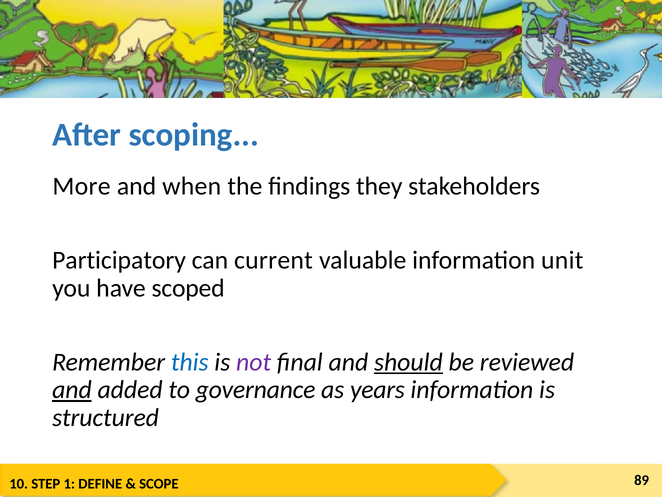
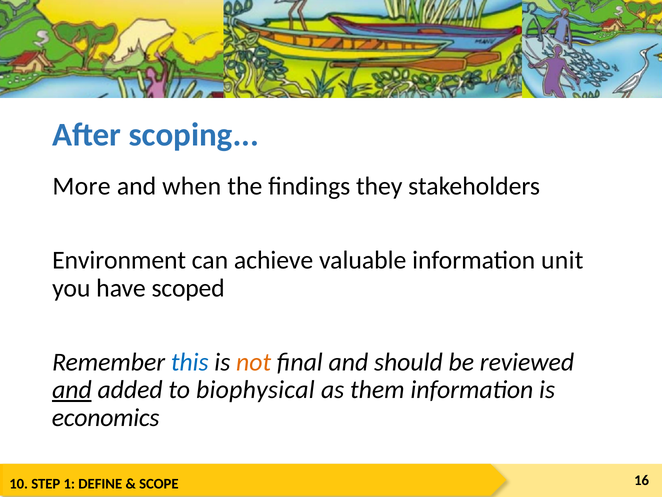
Participatory: Participatory -> Environment
current: current -> achieve
not colour: purple -> orange
should underline: present -> none
governance: governance -> biophysical
years: years -> them
structured: structured -> economics
89: 89 -> 16
